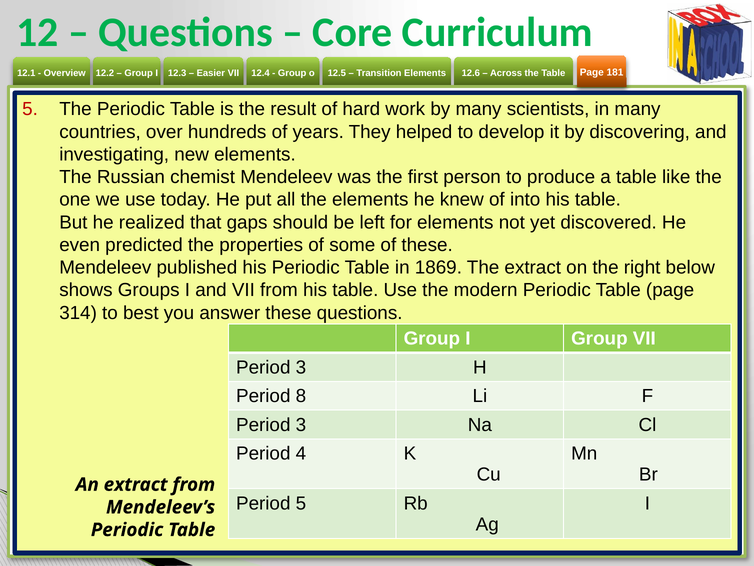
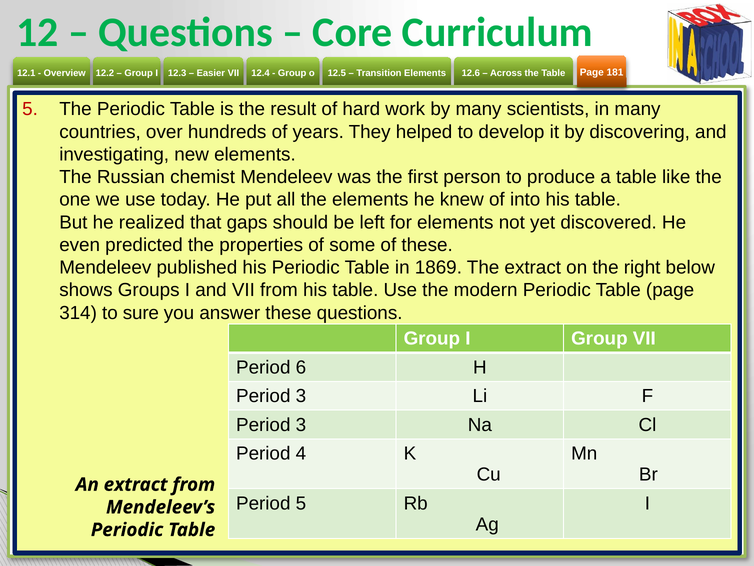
best: best -> sure
3 at (301, 367): 3 -> 6
8 at (301, 396): 8 -> 3
